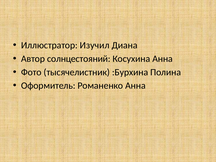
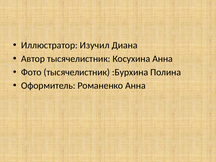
Автор солнцестояний: солнцестояний -> тысячелистник
